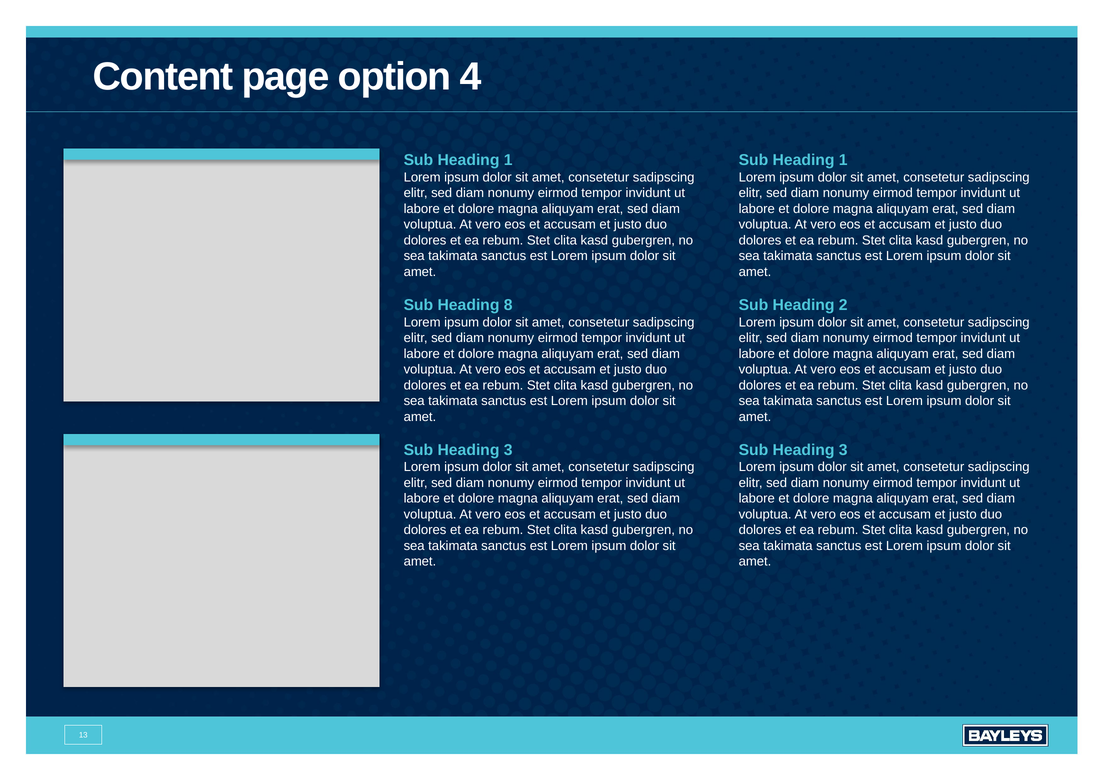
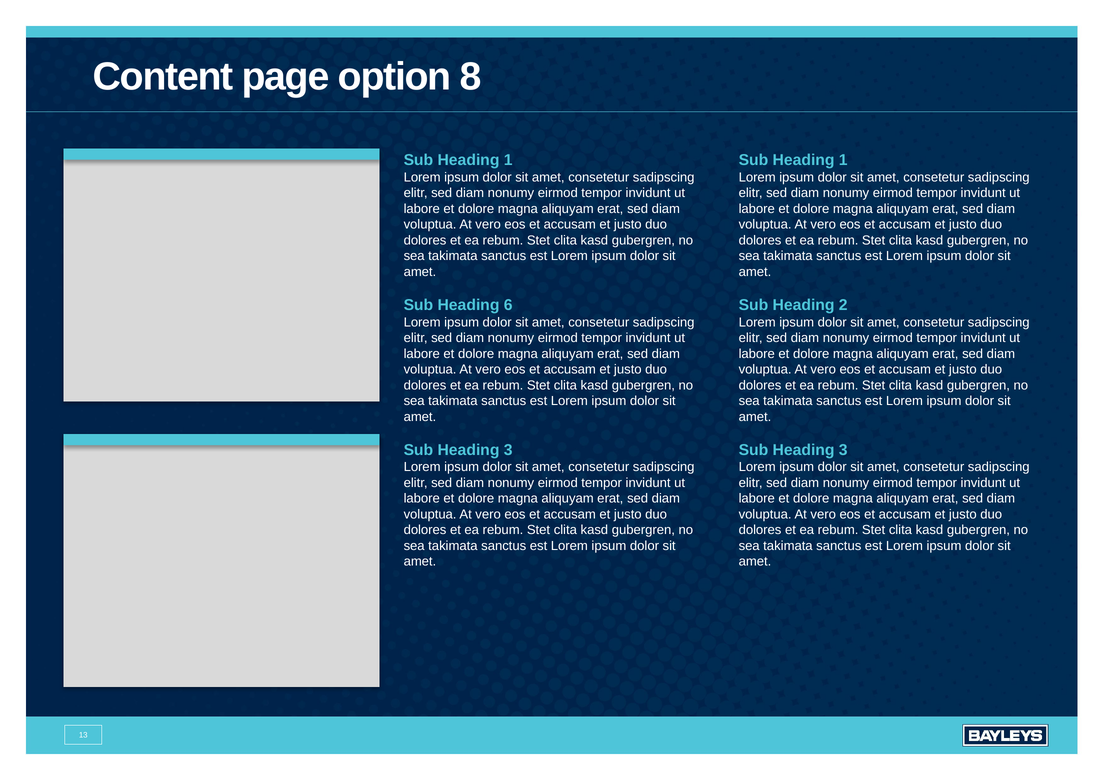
4: 4 -> 8
8: 8 -> 6
